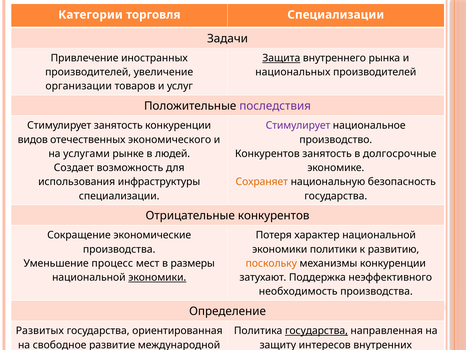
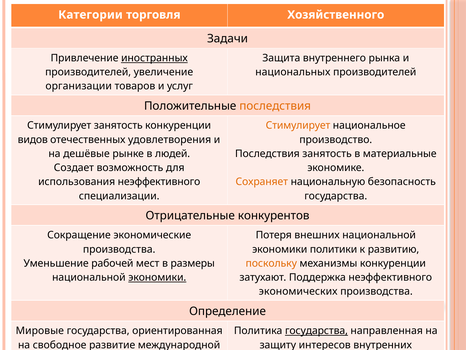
торговля Специализации: Специализации -> Хозяйственного
иностранных at (154, 58) underline: none -> present
Защита underline: present -> none
последствия at (275, 106) colour: purple -> orange
Стимулирует at (298, 125) colour: purple -> orange
экономического: экономического -> удовлетворения
услугами: услугами -> дешёвые
Конкурентов at (267, 153): Конкурентов -> Последствия
долгосрочные: долгосрочные -> материальные
использования инфраструктуры: инфраструктуры -> неэффективного
характер: характер -> внешних
процесс: процесс -> рабочей
необходимость: необходимость -> экономических
Развитых: Развитых -> Мировые
